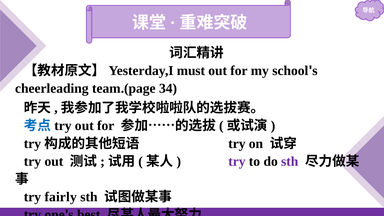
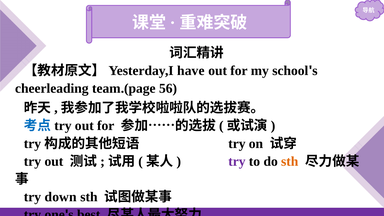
must: must -> have
34: 34 -> 56
sth at (290, 161) colour: purple -> orange
fairly: fairly -> down
